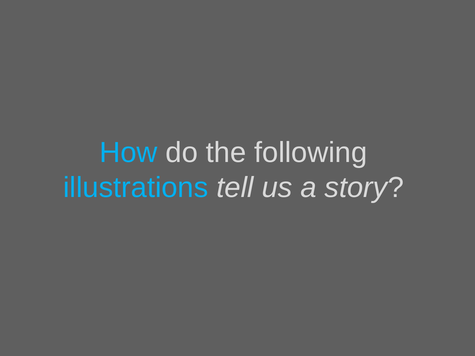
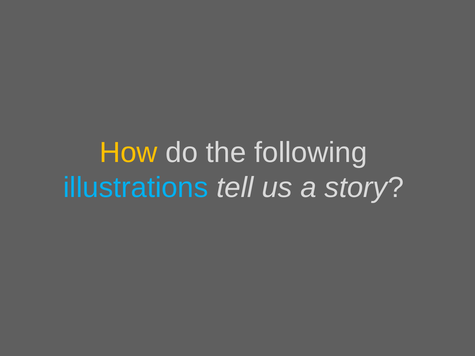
How colour: light blue -> yellow
